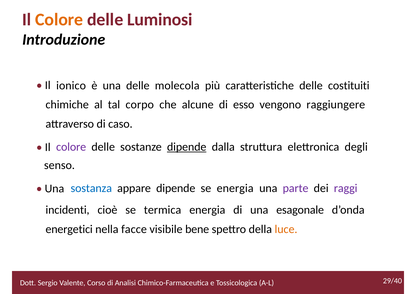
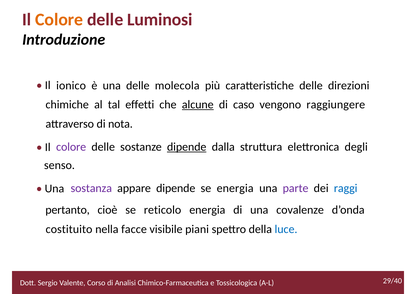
costituiti: costituiti -> direzioni
corpo: corpo -> effetti
alcune underline: none -> present
esso: esso -> caso
caso: caso -> nota
sostanza colour: blue -> purple
raggi colour: purple -> blue
incidenti: incidenti -> pertanto
termica: termica -> reticolo
esagonale: esagonale -> covalenze
energetici: energetici -> costituito
bene: bene -> piani
luce colour: orange -> blue
